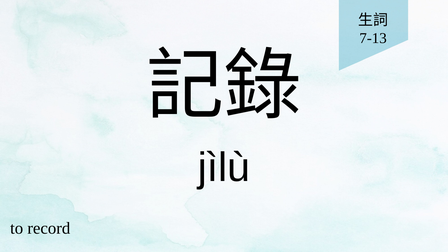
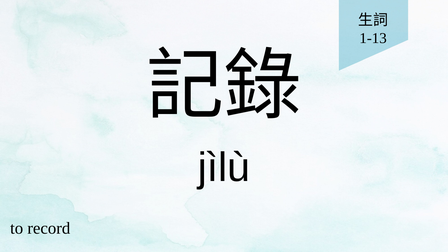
7-13: 7-13 -> 1-13
